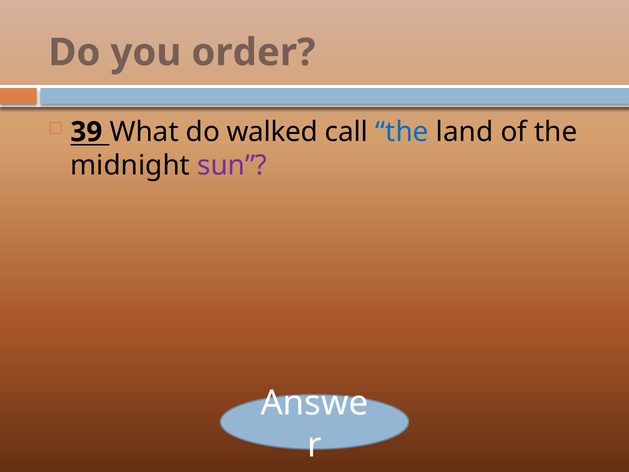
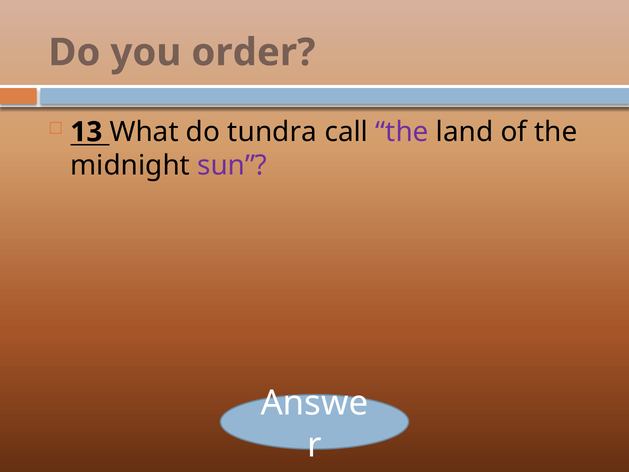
39: 39 -> 13
walked: walked -> tundra
the at (402, 132) colour: blue -> purple
